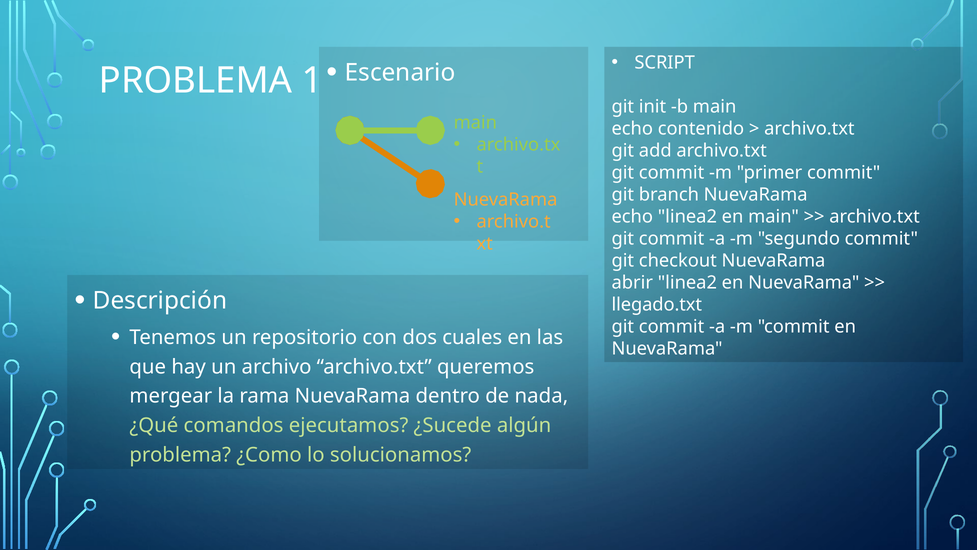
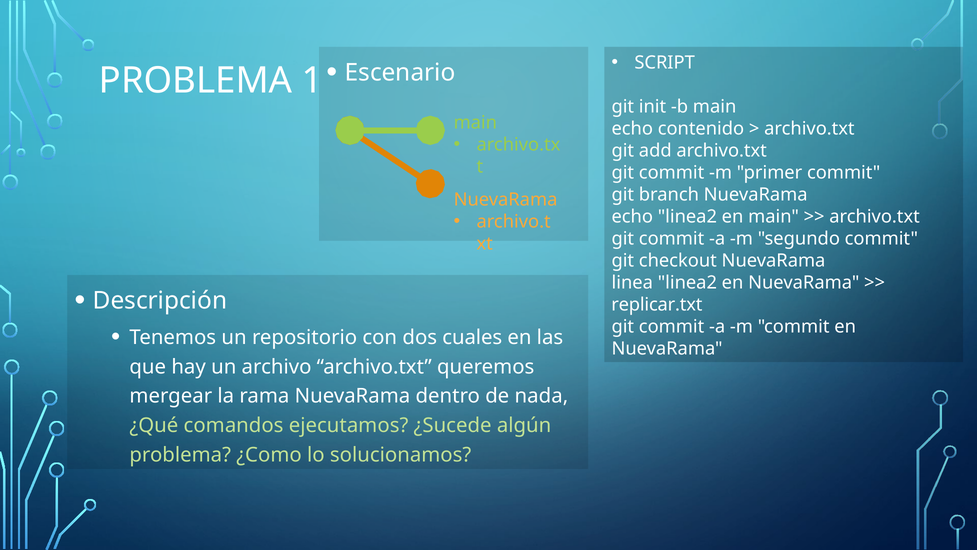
abrir: abrir -> linea
llegado.txt: llegado.txt -> replicar.txt
